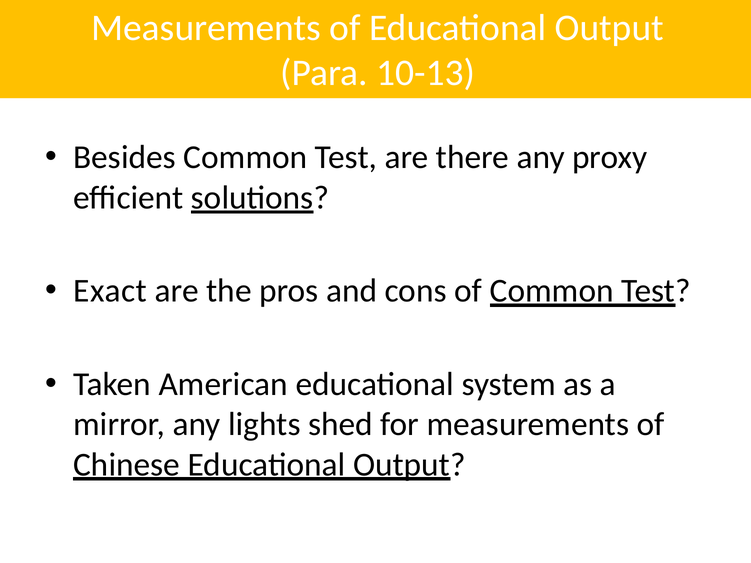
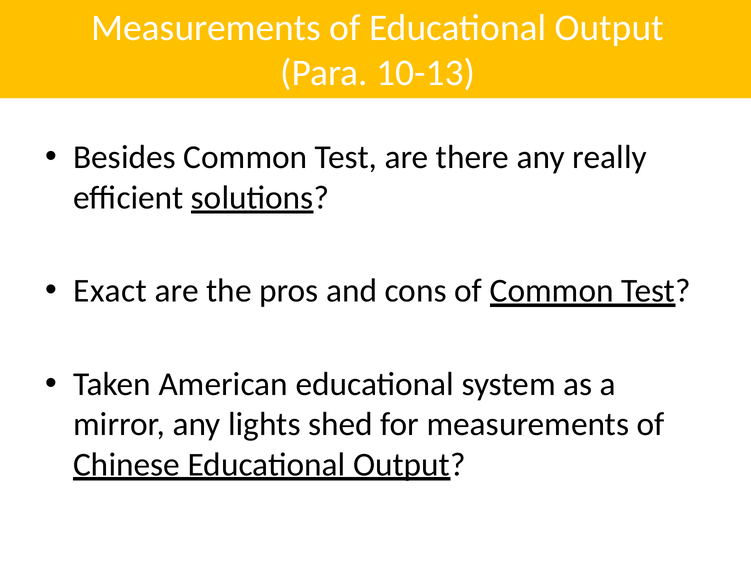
proxy: proxy -> really
